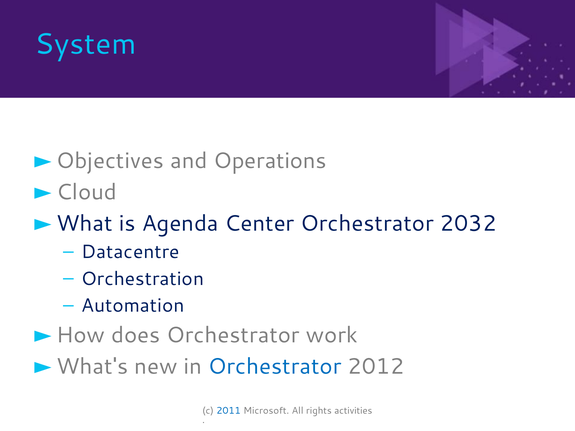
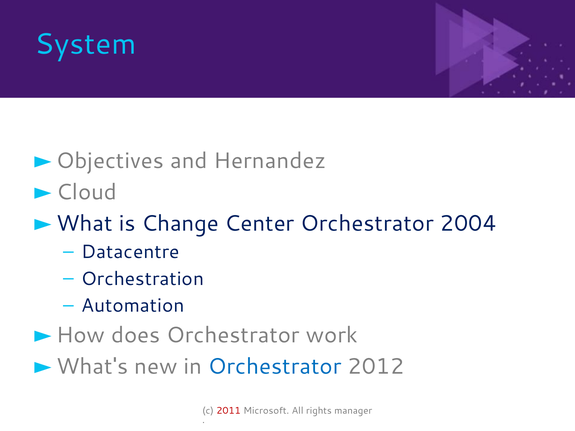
Operations: Operations -> Hernandez
Agenda: Agenda -> Change
2032: 2032 -> 2004
2011 colour: blue -> red
activities: activities -> manager
